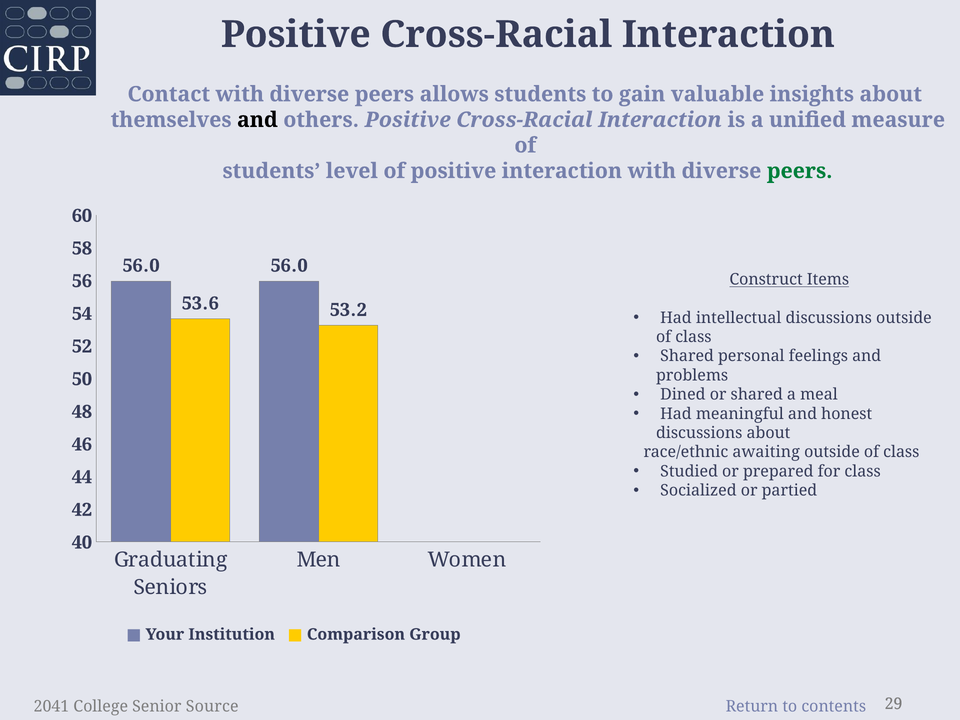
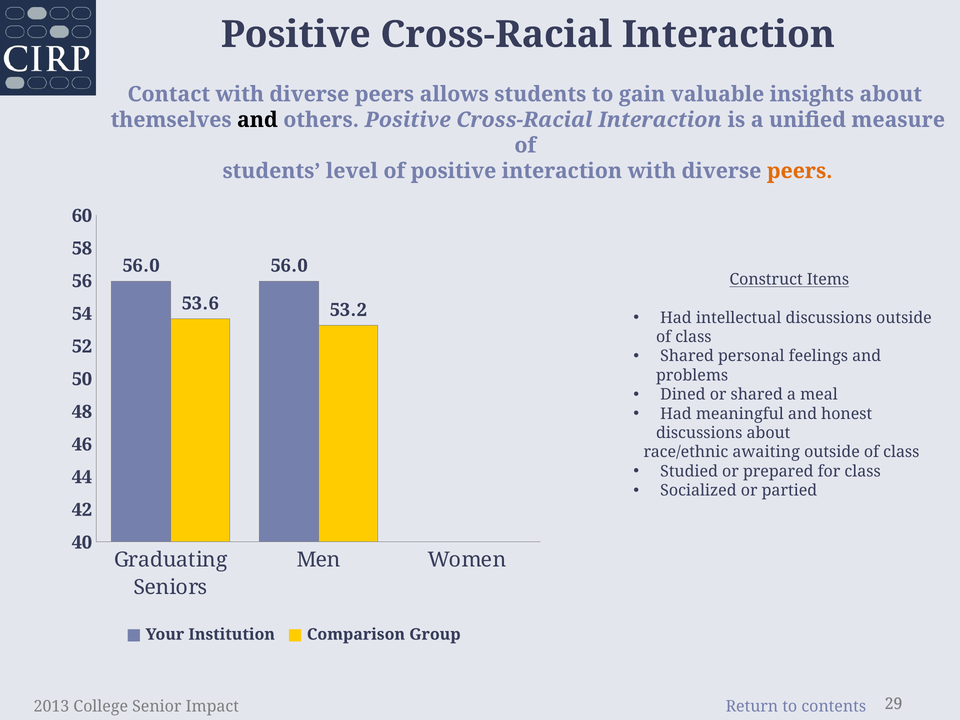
peers at (800, 171) colour: green -> orange
2041: 2041 -> 2013
Source: Source -> Impact
